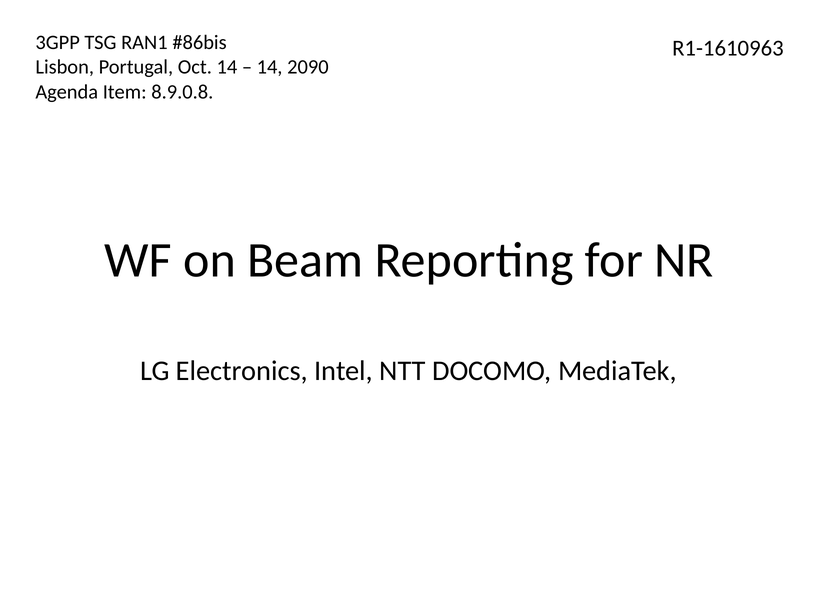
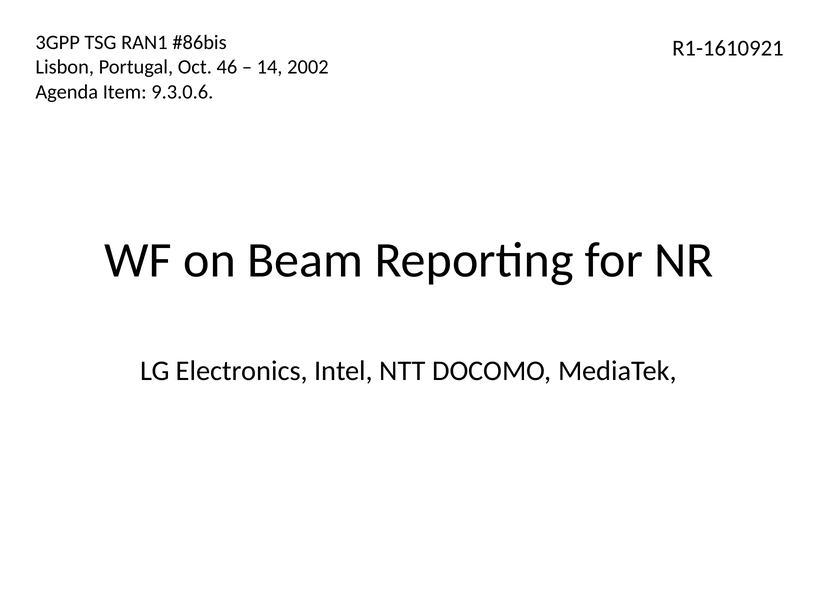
R1-1610963: R1-1610963 -> R1-1610921
Oct 14: 14 -> 46
2090: 2090 -> 2002
8.9.0.8: 8.9.0.8 -> 9.3.0.6
